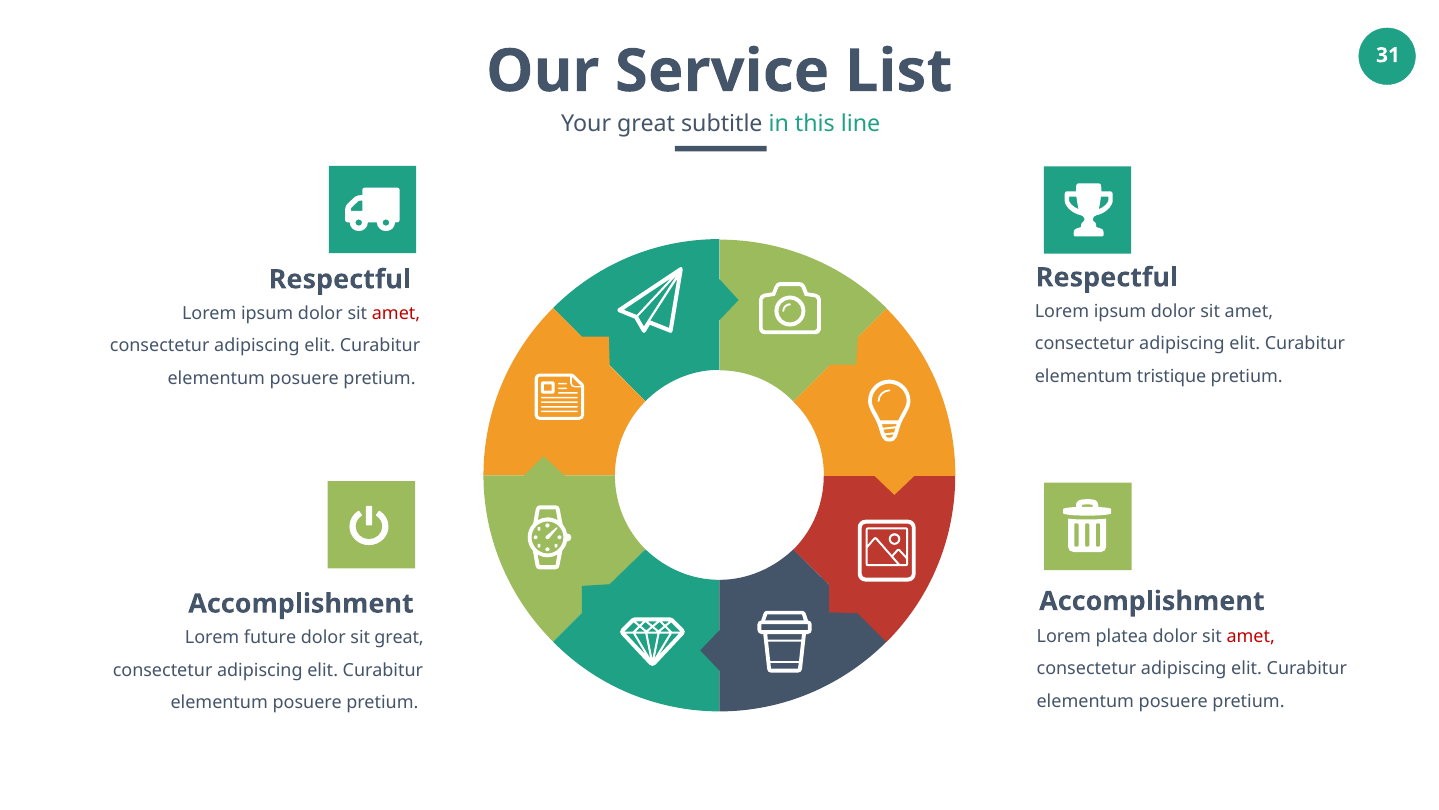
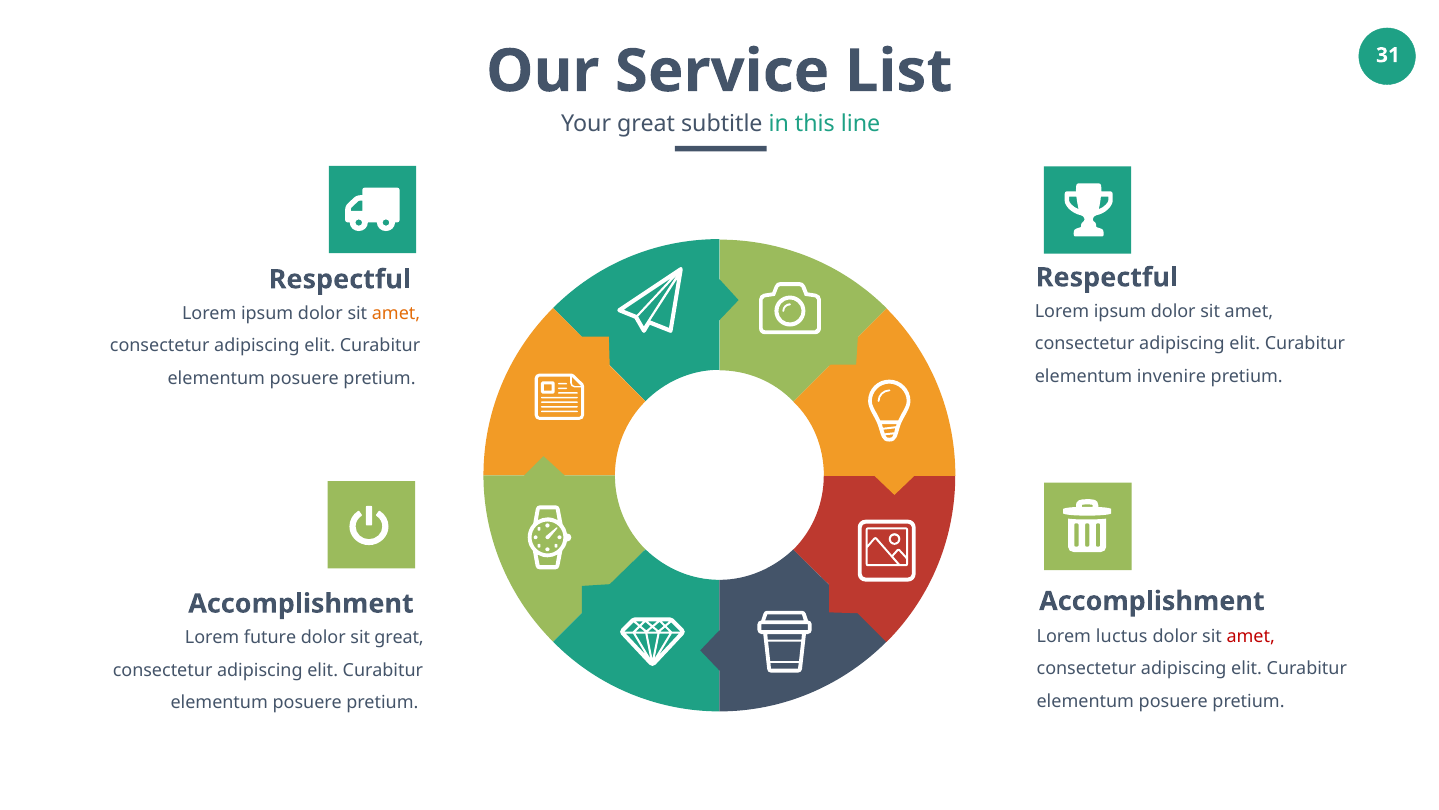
amet at (396, 313) colour: red -> orange
tristique: tristique -> invenire
platea: platea -> luctus
